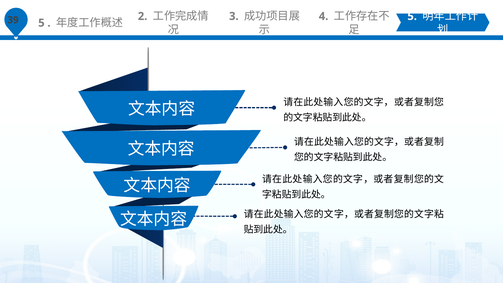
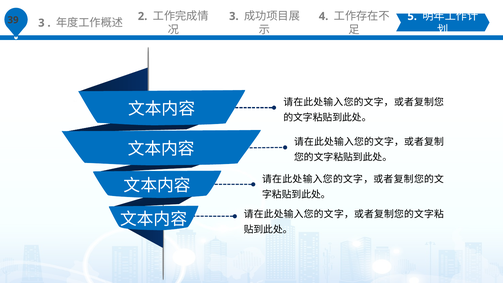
5 at (41, 23): 5 -> 3
